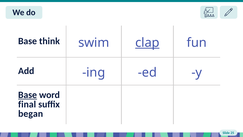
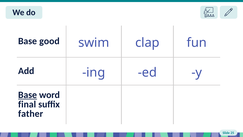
think: think -> good
clap underline: present -> none
began: began -> father
